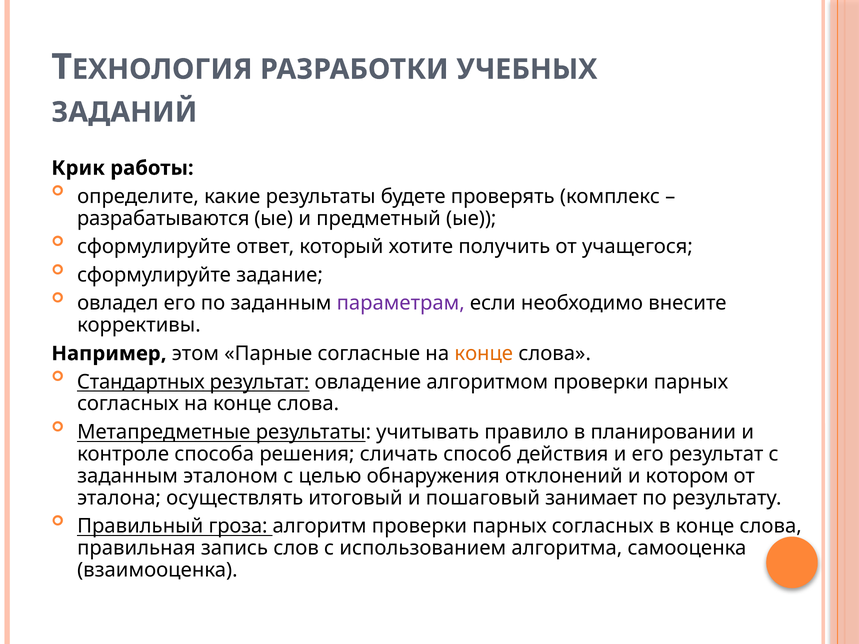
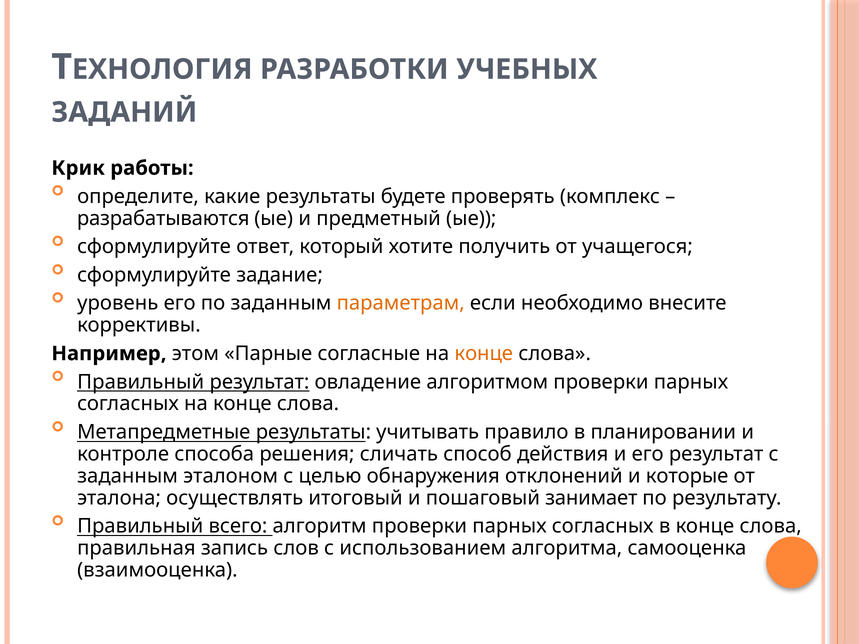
овладел: овладел -> уровень
параметрам colour: purple -> orange
Стандартных at (141, 382): Стандартных -> Правильный
котором: котором -> которые
гроза: гроза -> всего
